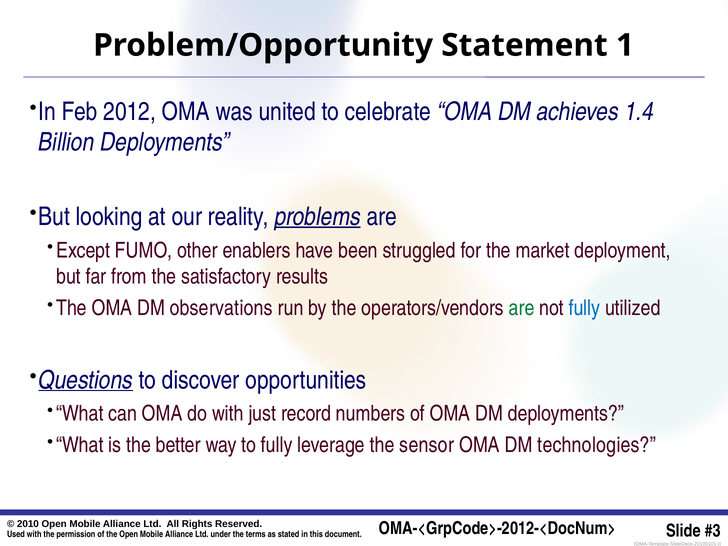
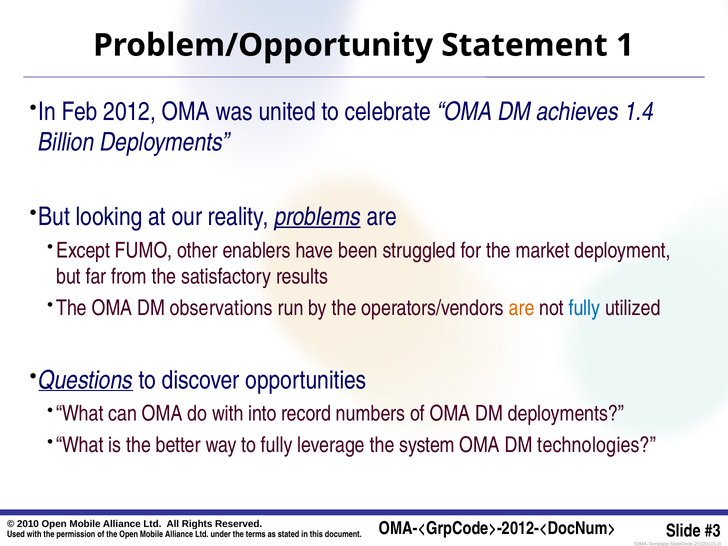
are at (522, 308) colour: green -> orange
just: just -> into
sensor: sensor -> system
